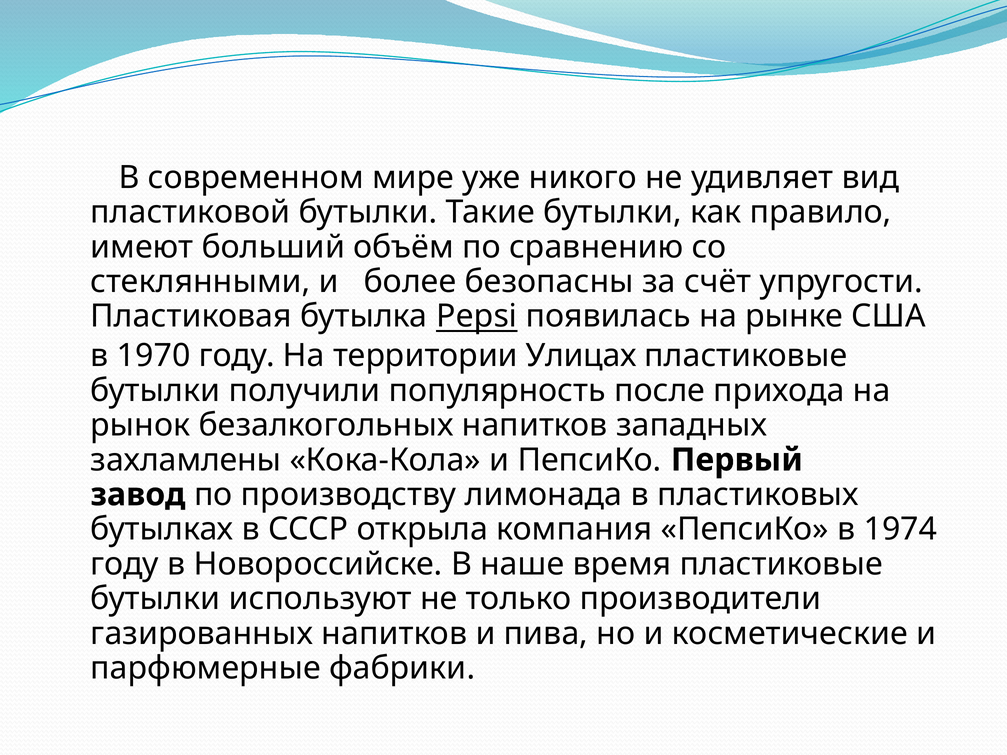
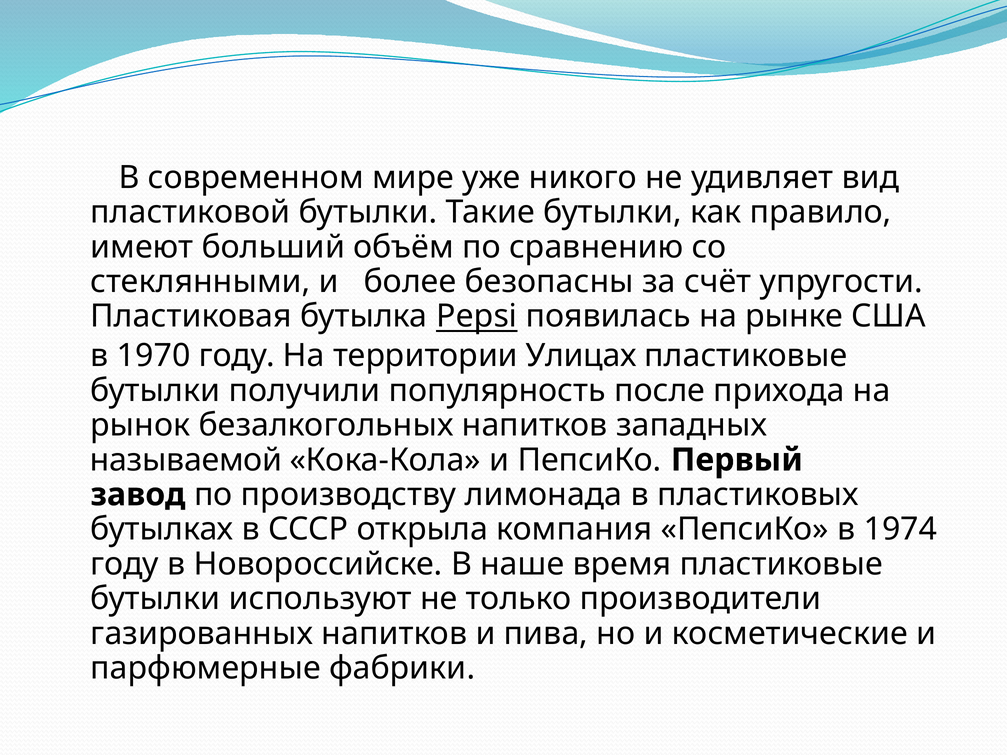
захламлены: захламлены -> называемой
